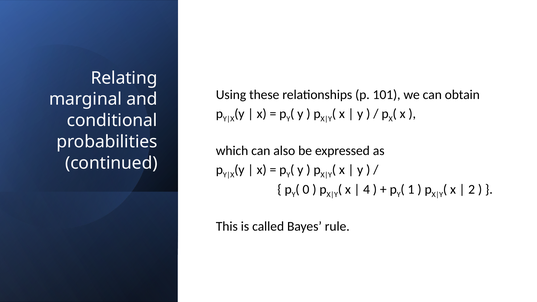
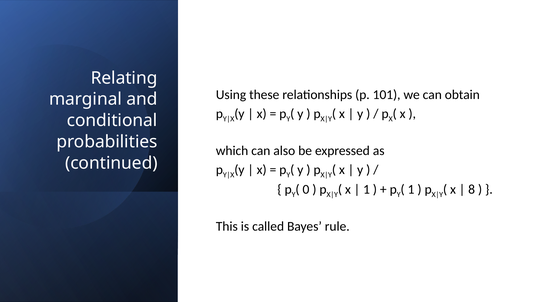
4 at (366, 190): 4 -> 1
2: 2 -> 8
